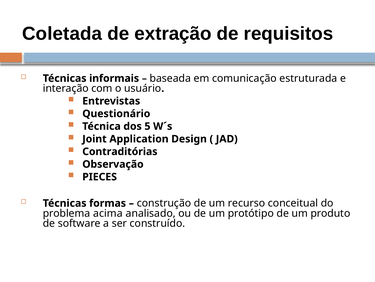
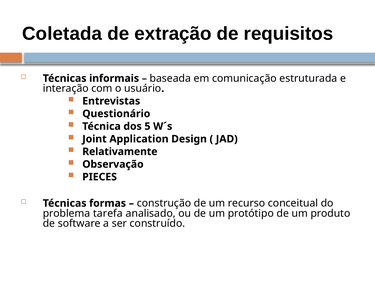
Contraditórias: Contraditórias -> Relativamente
acima: acima -> tarefa
